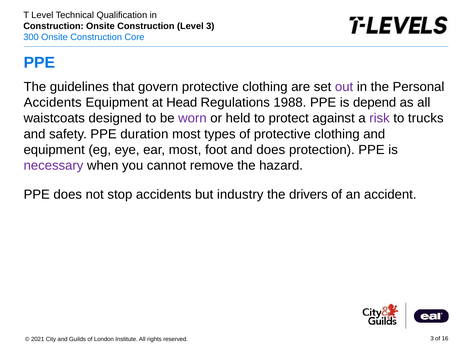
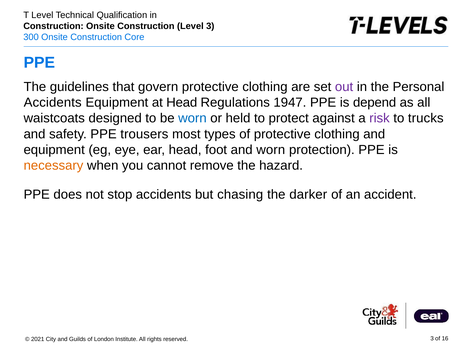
1988: 1988 -> 1947
worn at (192, 118) colour: purple -> blue
duration: duration -> trousers
ear most: most -> head
and does: does -> worn
necessary colour: purple -> orange
industry: industry -> chasing
drivers: drivers -> darker
